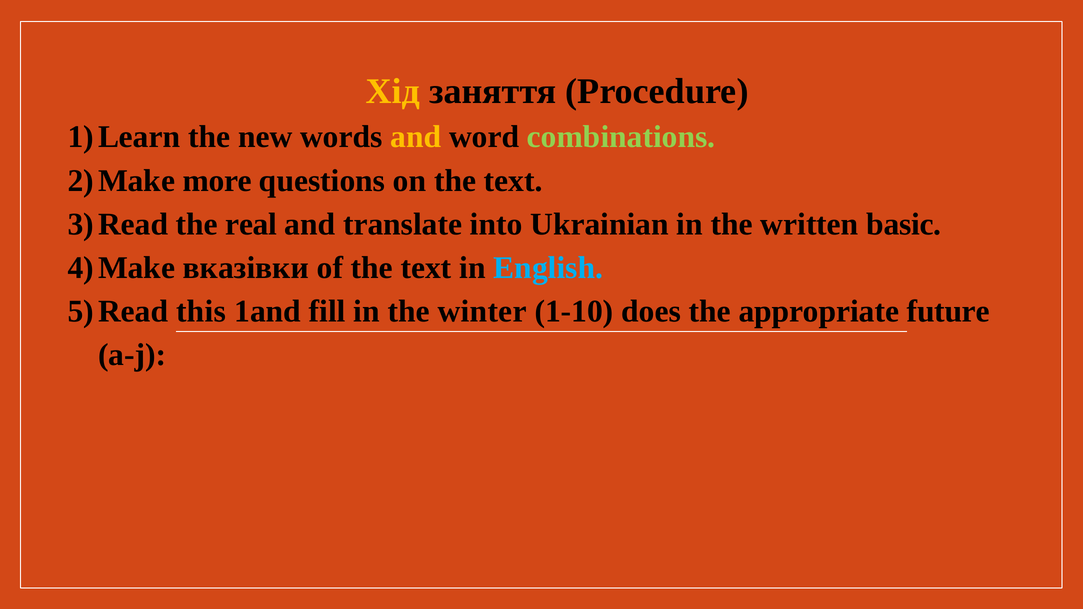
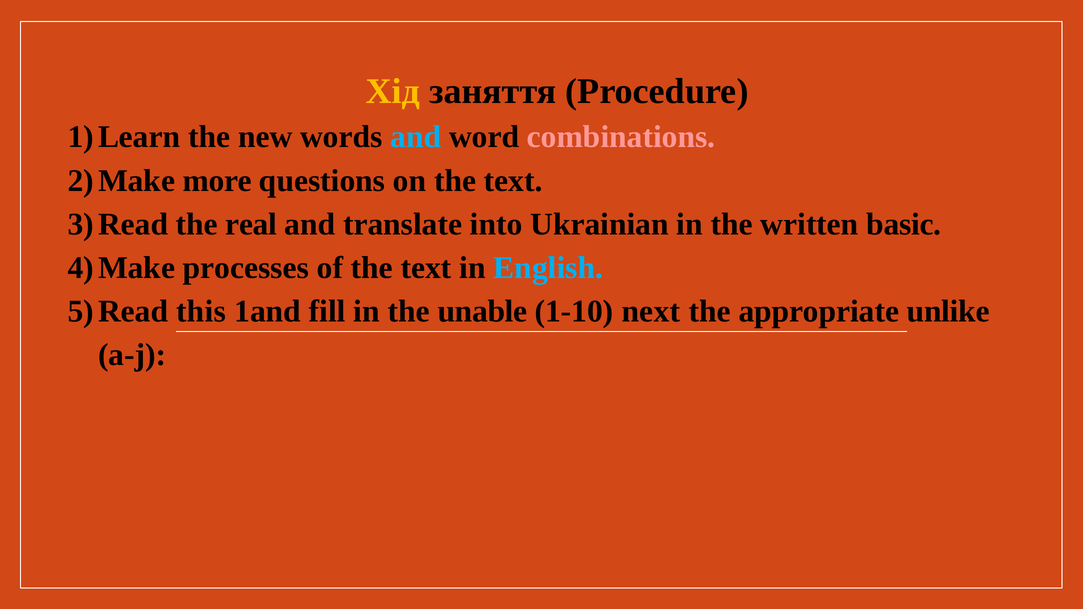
and at (416, 137) colour: yellow -> light blue
combinations colour: light green -> pink
вказівки: вказівки -> processes
winter: winter -> unable
does: does -> next
future: future -> unlike
